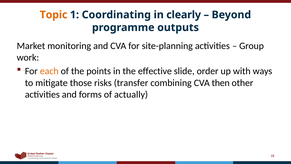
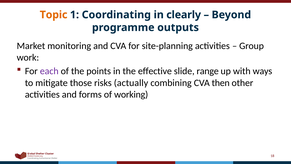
each colour: orange -> purple
order: order -> range
transfer: transfer -> actually
actually: actually -> working
